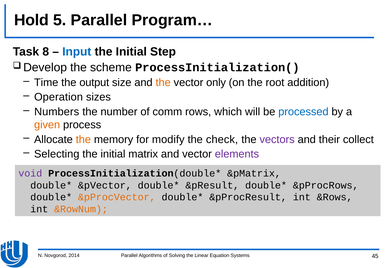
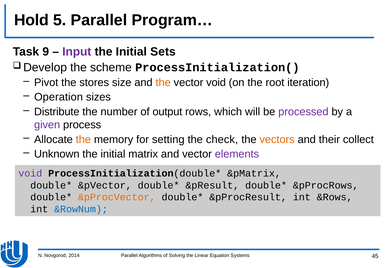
8: 8 -> 9
Input colour: blue -> purple
Step: Step -> Sets
Time: Time -> Pivot
output: output -> stores
vector only: only -> void
addition: addition -> iteration
Numbers: Numbers -> Distribute
comm: comm -> output
processed colour: blue -> purple
given colour: orange -> purple
modify: modify -> setting
vectors colour: purple -> orange
Selecting: Selecting -> Unknown
&RowNum colour: orange -> blue
